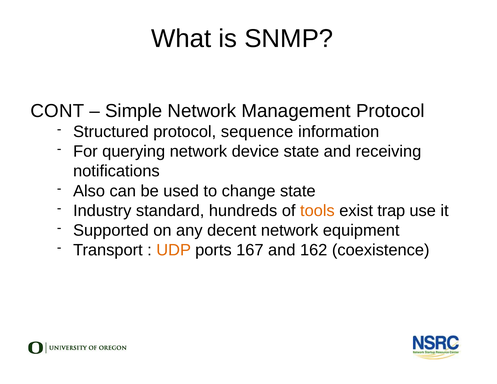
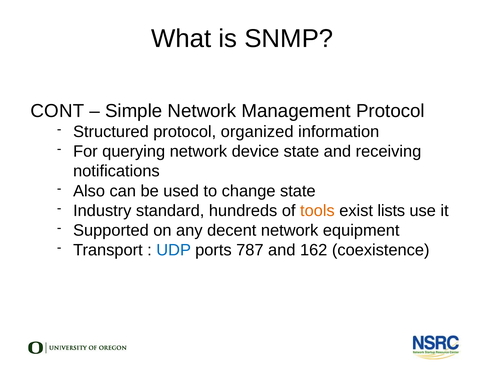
sequence: sequence -> organized
trap: trap -> lists
UDP colour: orange -> blue
167: 167 -> 787
